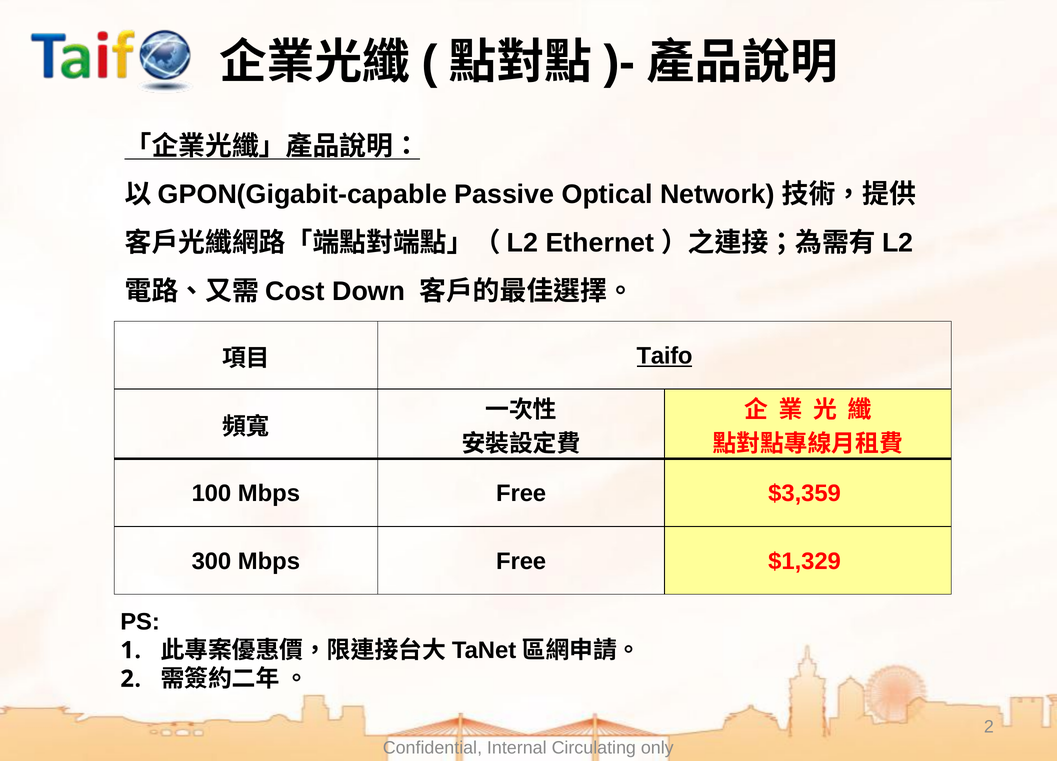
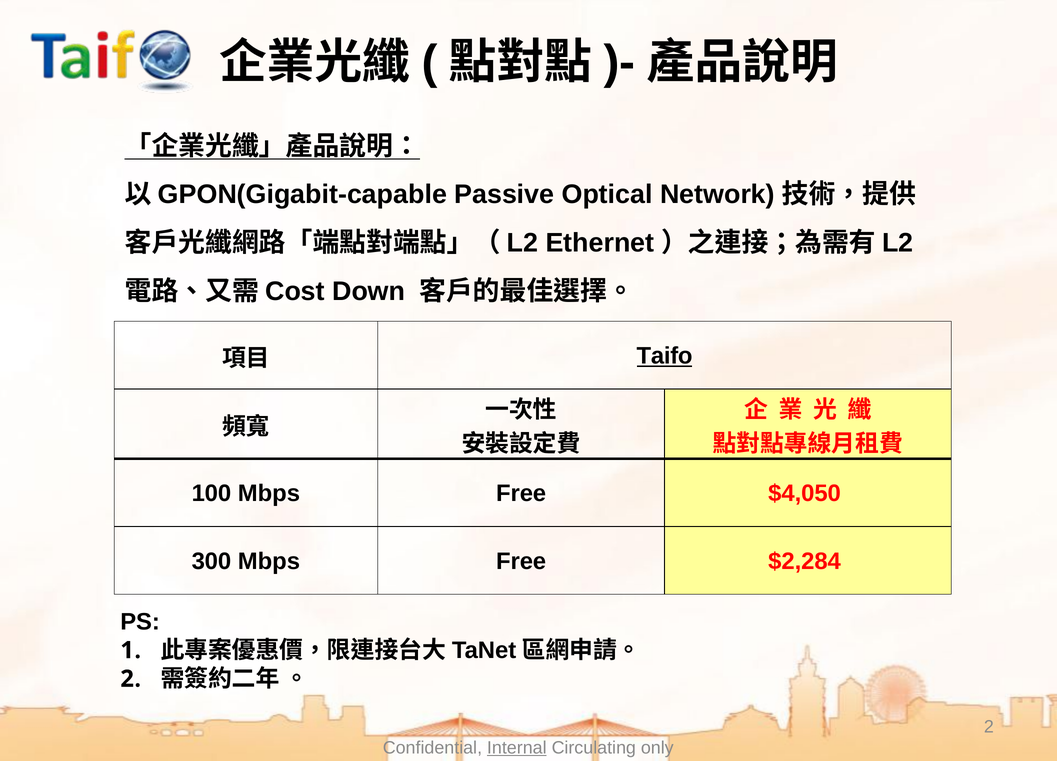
$3,359: $3,359 -> $4,050
$1,329: $1,329 -> $2,284
Internal underline: none -> present
